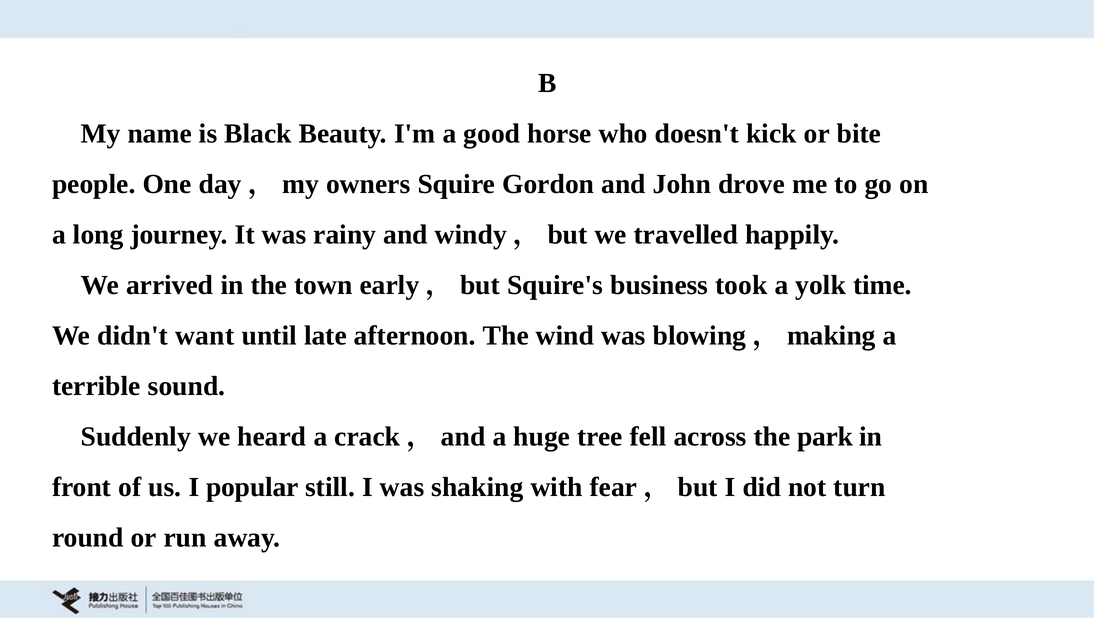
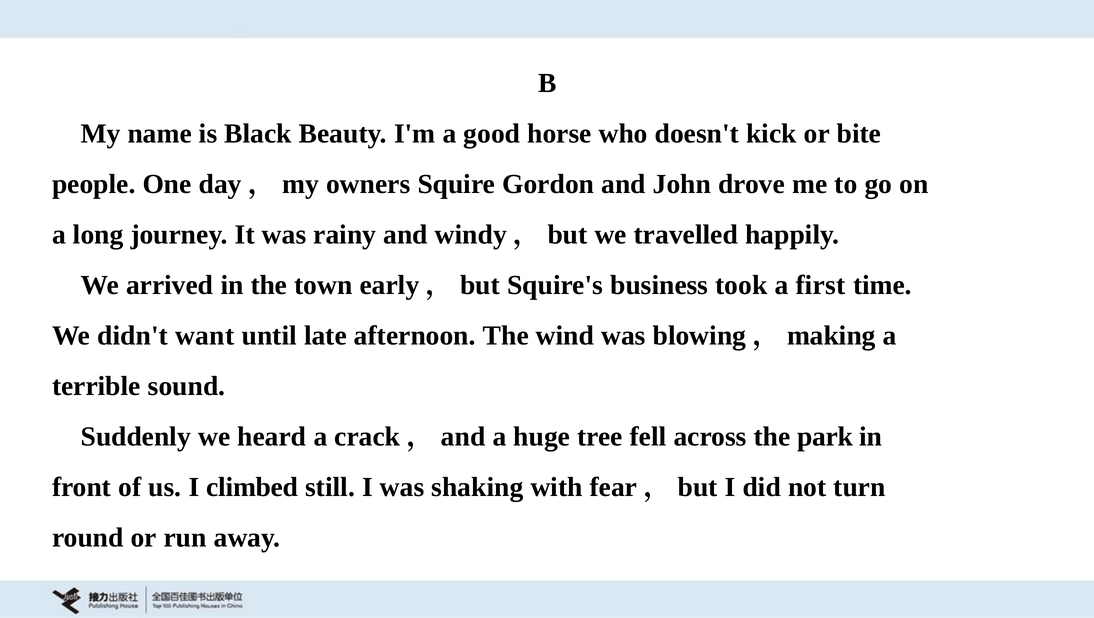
yolk: yolk -> first
popular: popular -> climbed
